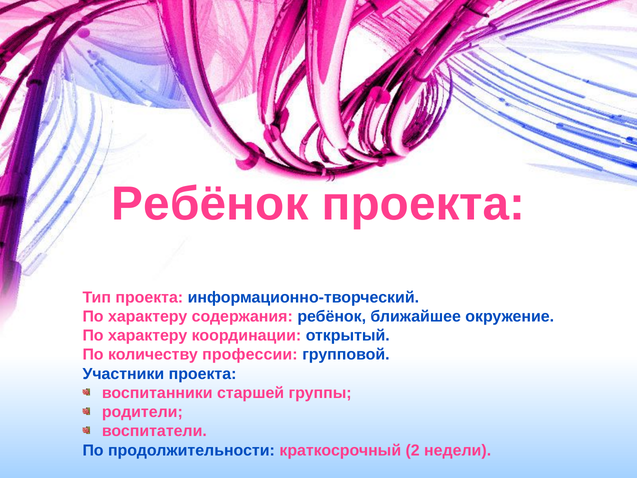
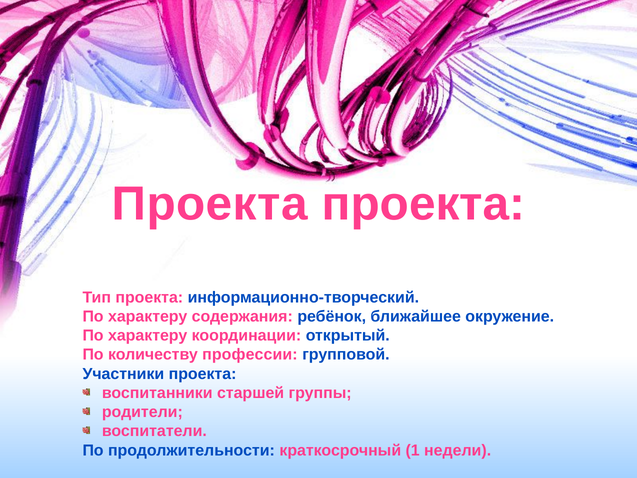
Ребёнок at (210, 204): Ребёнок -> Проекта
2: 2 -> 1
